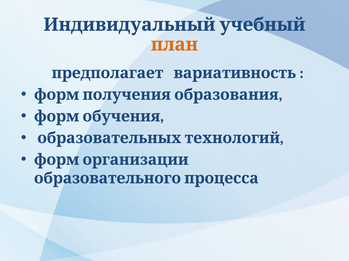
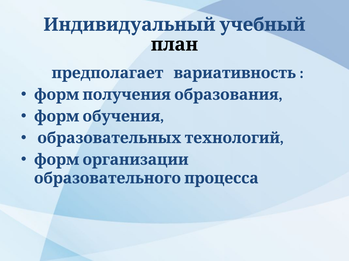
план colour: orange -> black
